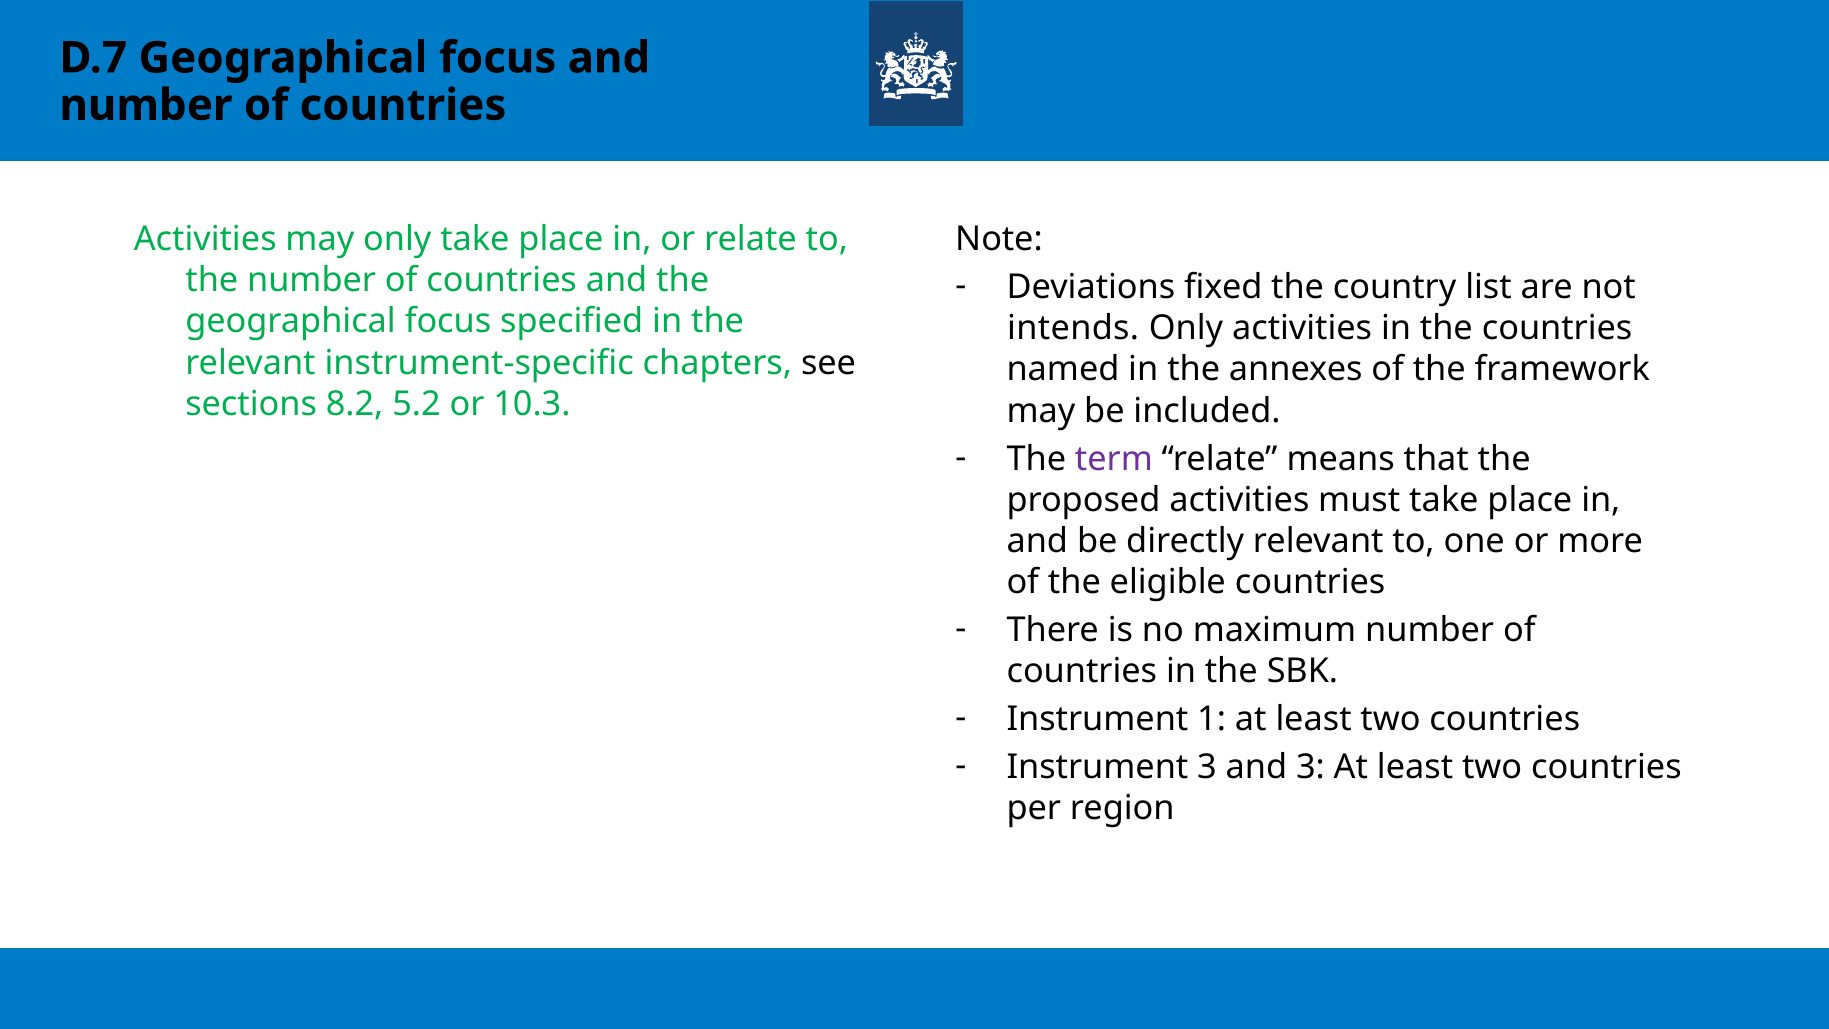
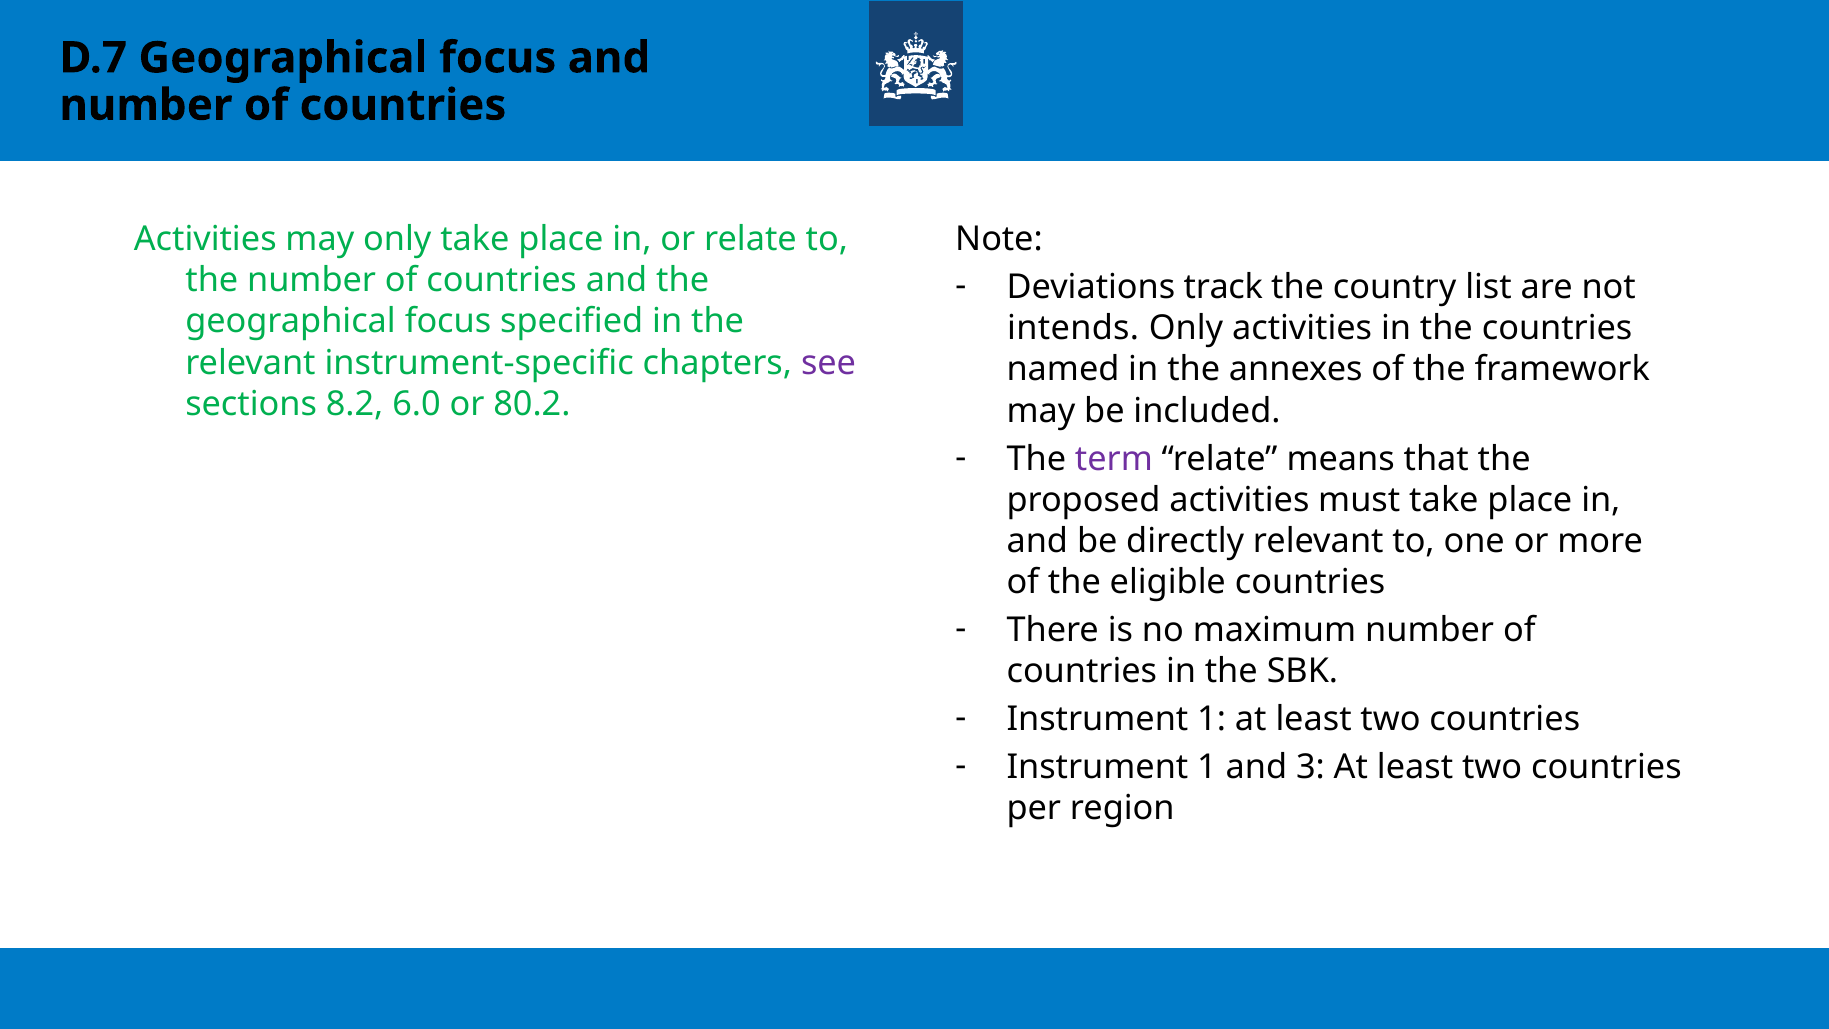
fixed: fixed -> track
see colour: black -> purple
5.2: 5.2 -> 6.0
10.3: 10.3 -> 80.2
3 at (1207, 767): 3 -> 1
